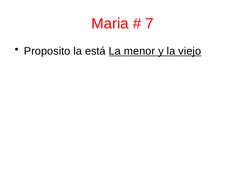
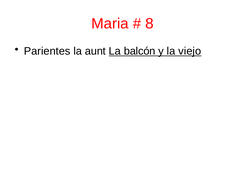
7: 7 -> 8
Proposito: Proposito -> Parientes
está: está -> aunt
menor: menor -> balcón
